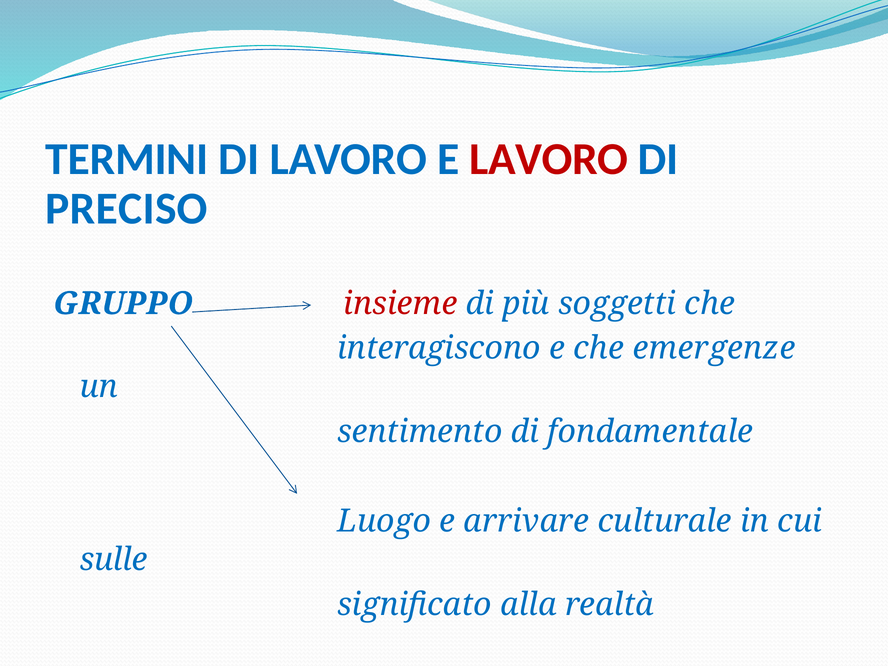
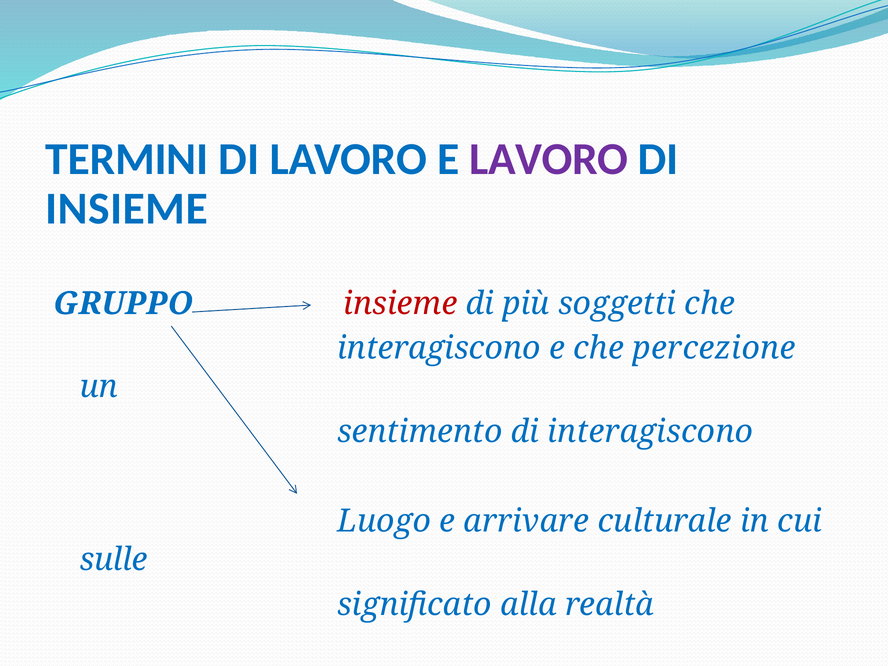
LAVORO at (549, 159) colour: red -> purple
PRECISO at (127, 208): PRECISO -> INSIEME
emergenze: emergenze -> percezione
di fondamentale: fondamentale -> interagiscono
